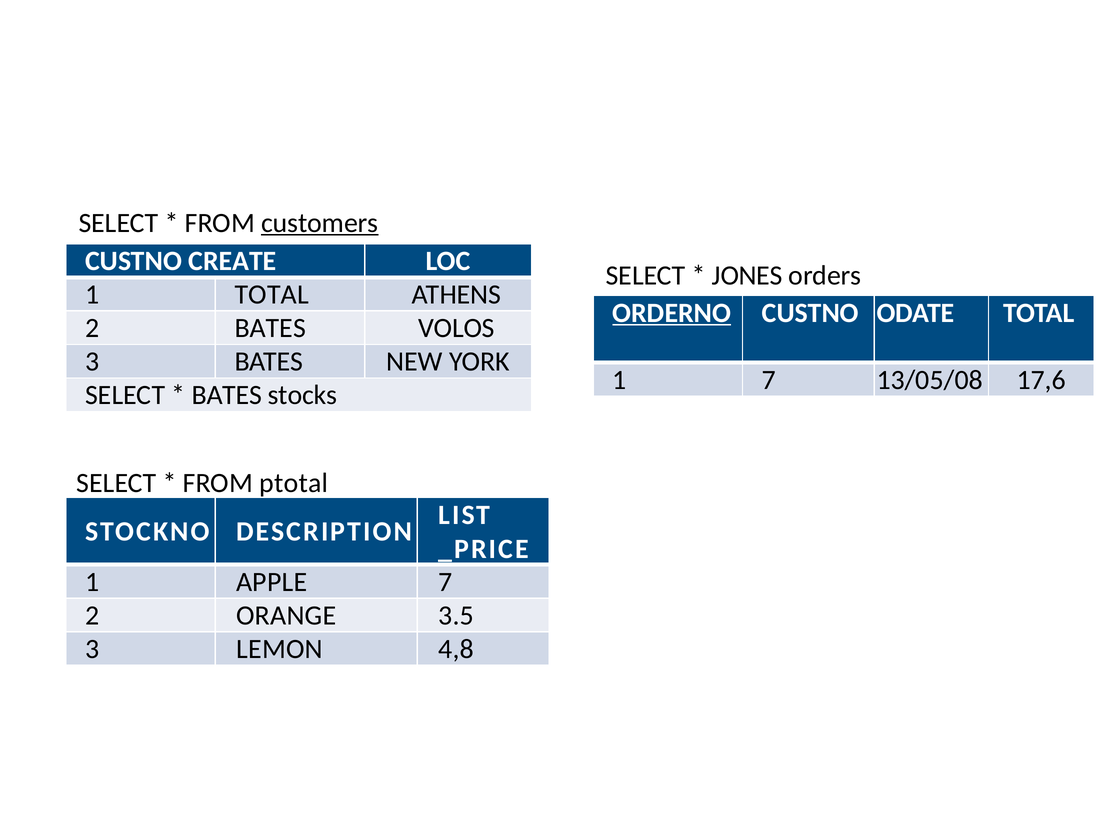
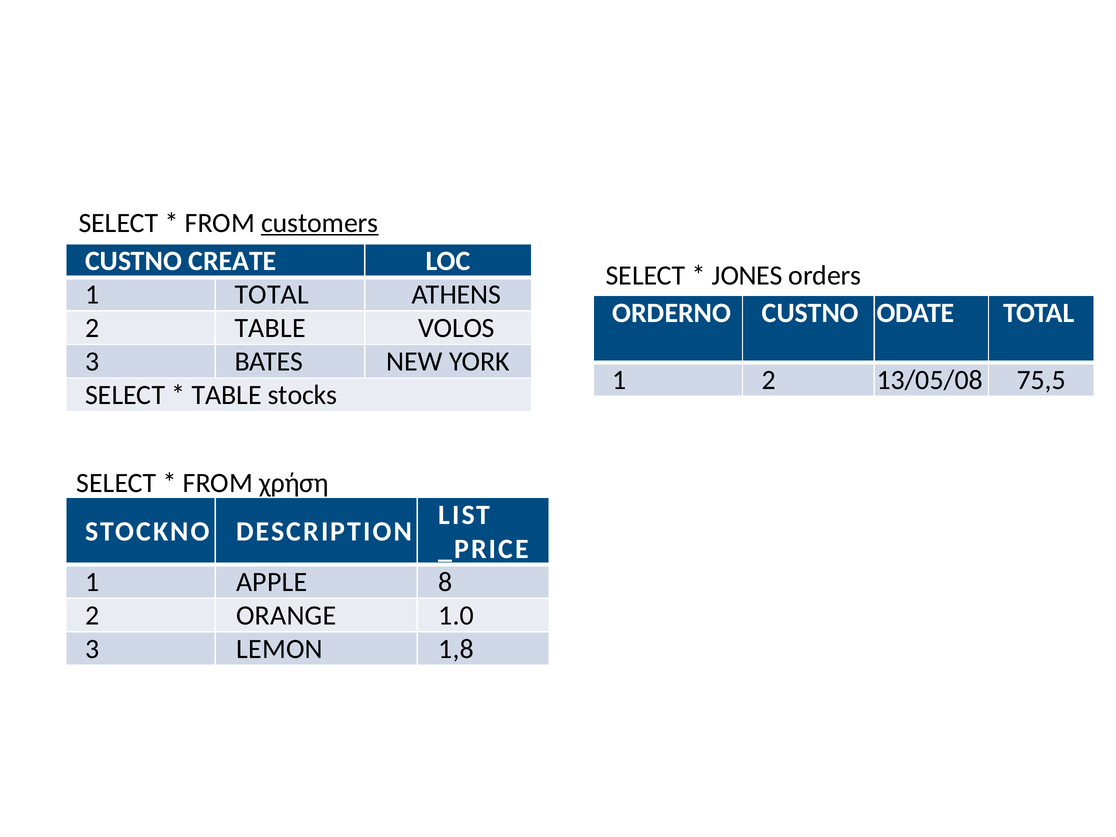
ORDERNO underline: present -> none
2 BATES: BATES -> TABLE
1 7: 7 -> 2
17,6: 17,6 -> 75,5
BATES at (227, 395): BATES -> TABLE
ptotal: ptotal -> χρήση
APPLE 7: 7 -> 8
3.5: 3.5 -> 1.0
4,8: 4,8 -> 1,8
